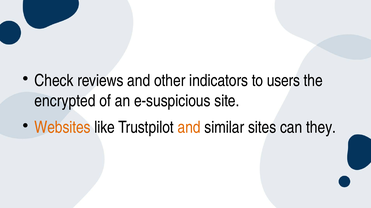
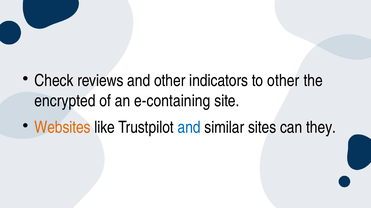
to users: users -> other
e-suspicious: e-suspicious -> e-containing
and at (189, 128) colour: orange -> blue
